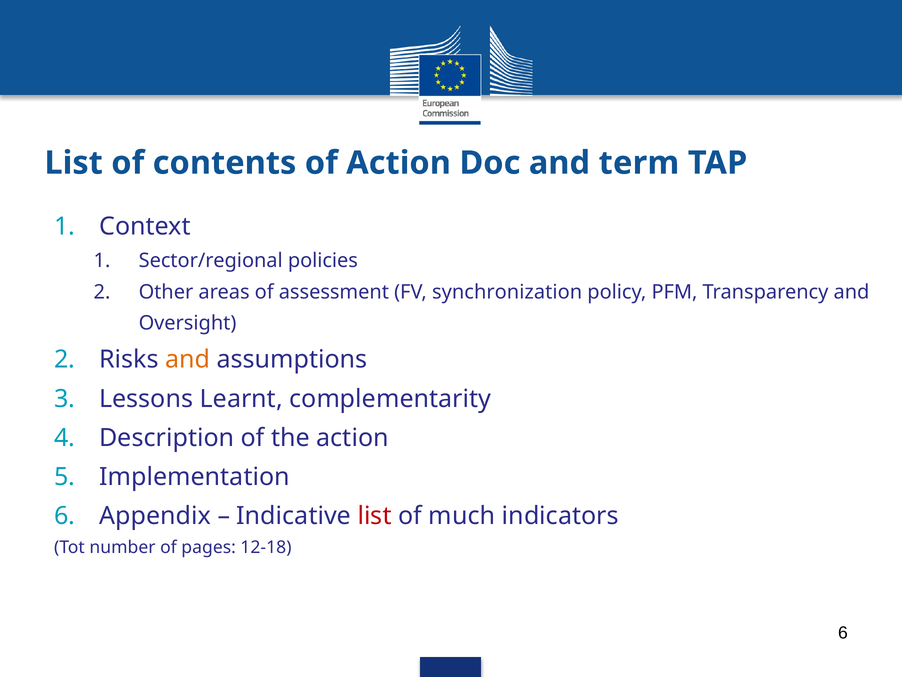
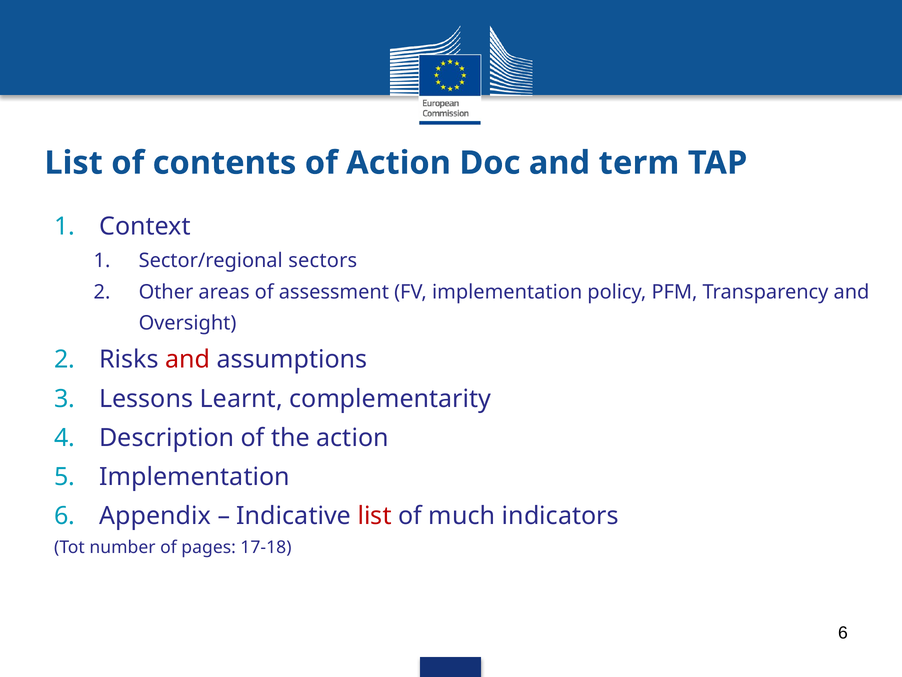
policies: policies -> sectors
FV synchronization: synchronization -> implementation
and at (188, 359) colour: orange -> red
12-18: 12-18 -> 17-18
